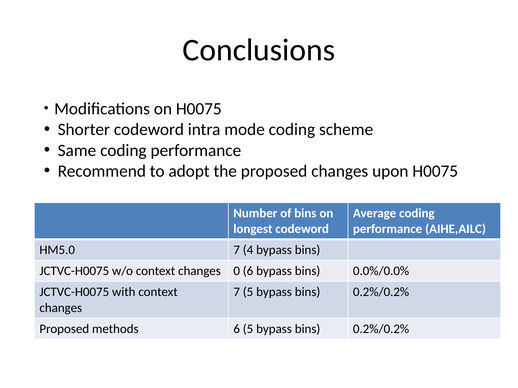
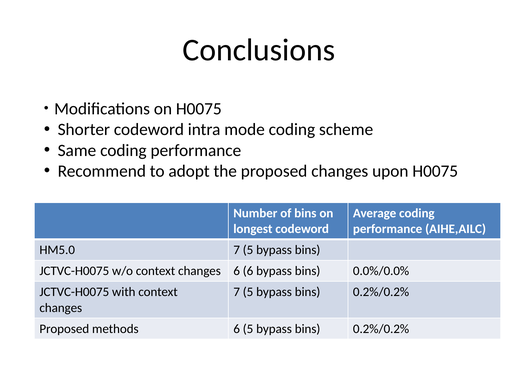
HM5.0 7 4: 4 -> 5
changes 0: 0 -> 6
